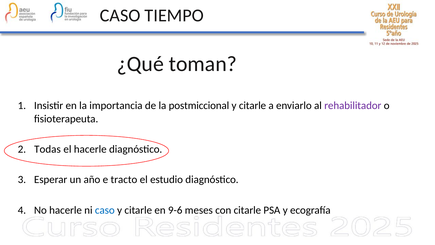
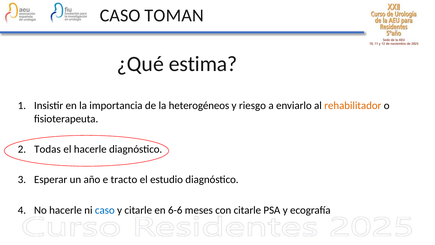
TIEMPO: TIEMPO -> TOMAN
toman: toman -> estima
postmiccional: postmiccional -> heterogéneos
citarle at (253, 106): citarle -> riesgo
rehabilitador colour: purple -> orange
9-6: 9-6 -> 6-6
